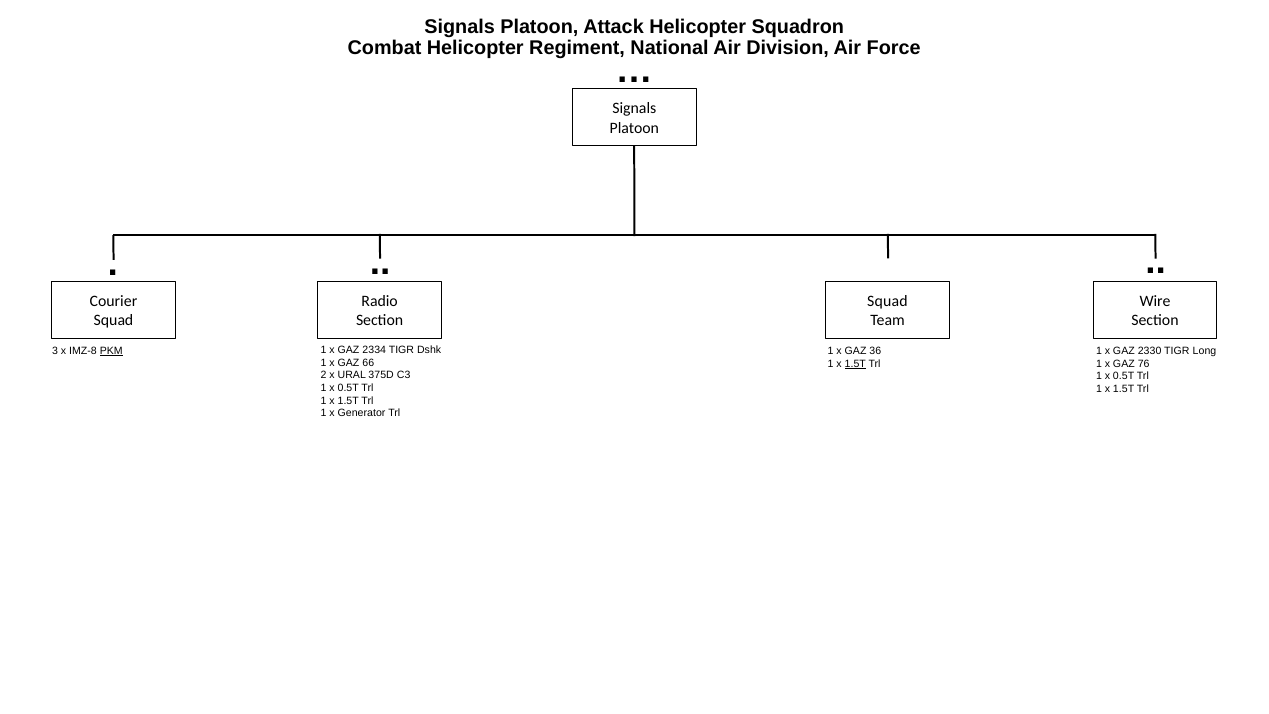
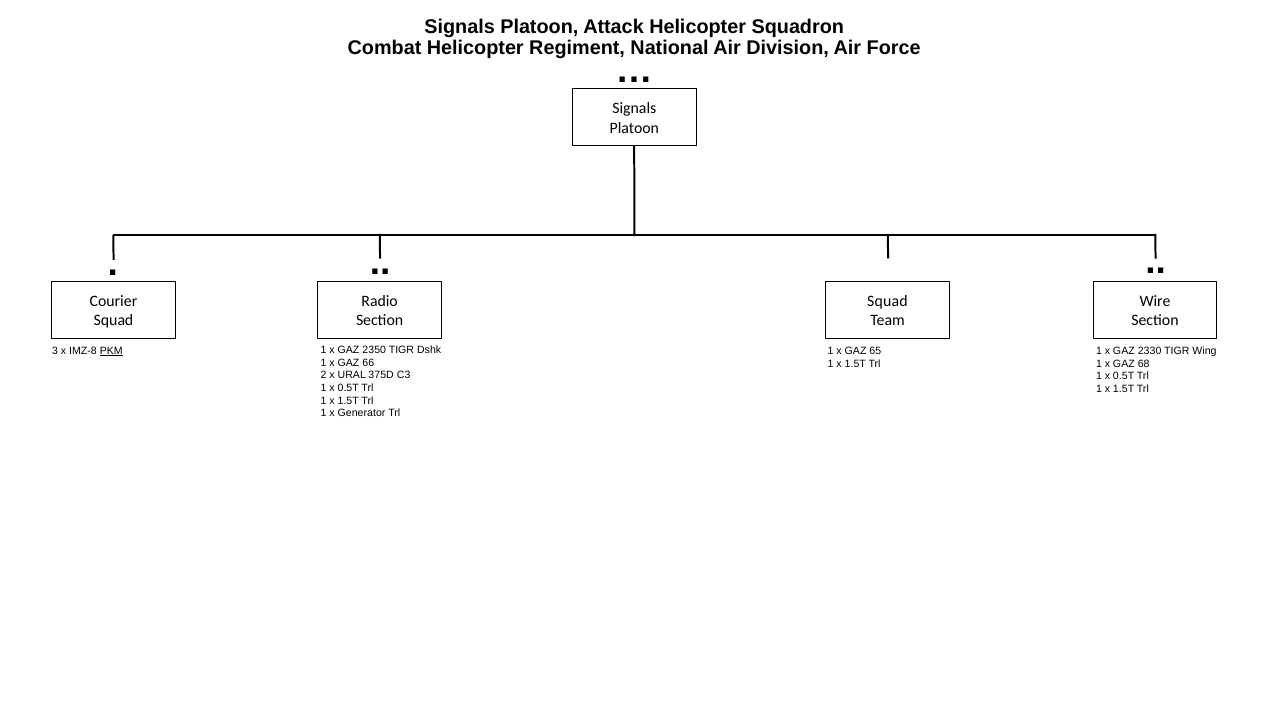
2334: 2334 -> 2350
36: 36 -> 65
Long: Long -> Wing
1.5T at (855, 363) underline: present -> none
76: 76 -> 68
